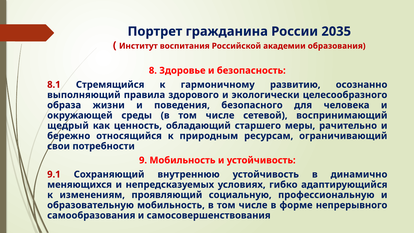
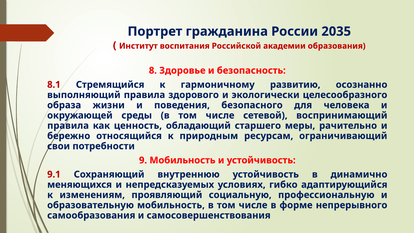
щедрый at (68, 126): щедрый -> правила
